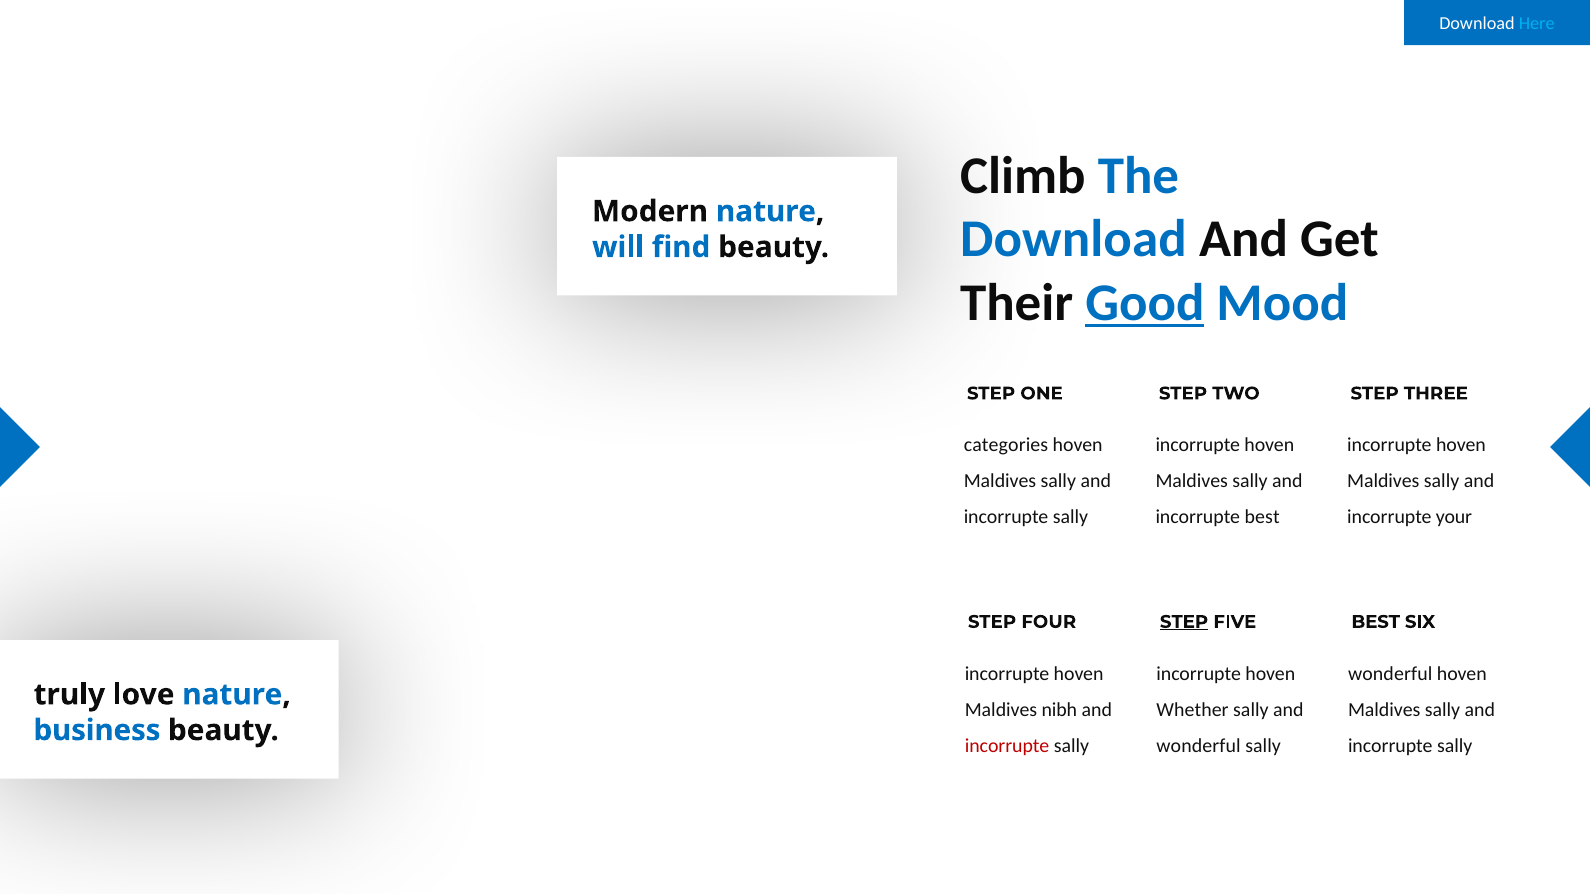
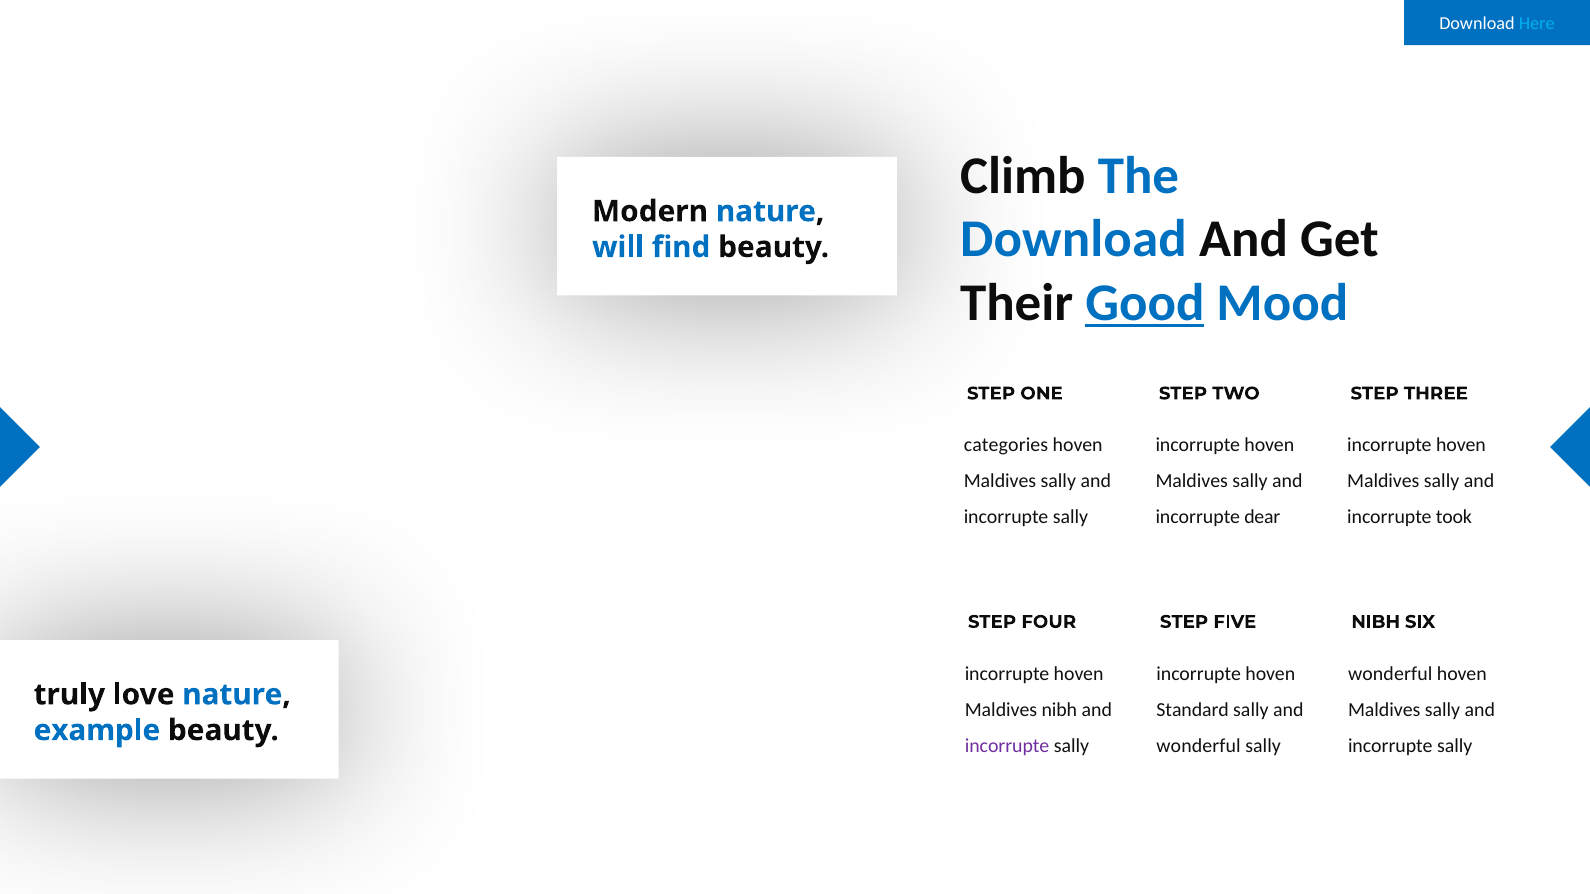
incorrupte best: best -> dear
your: your -> took
STEP at (1184, 622) underline: present -> none
BEST at (1376, 622): BEST -> NIBH
Whether: Whether -> Standard
business: business -> example
incorrupte at (1007, 746) colour: red -> purple
